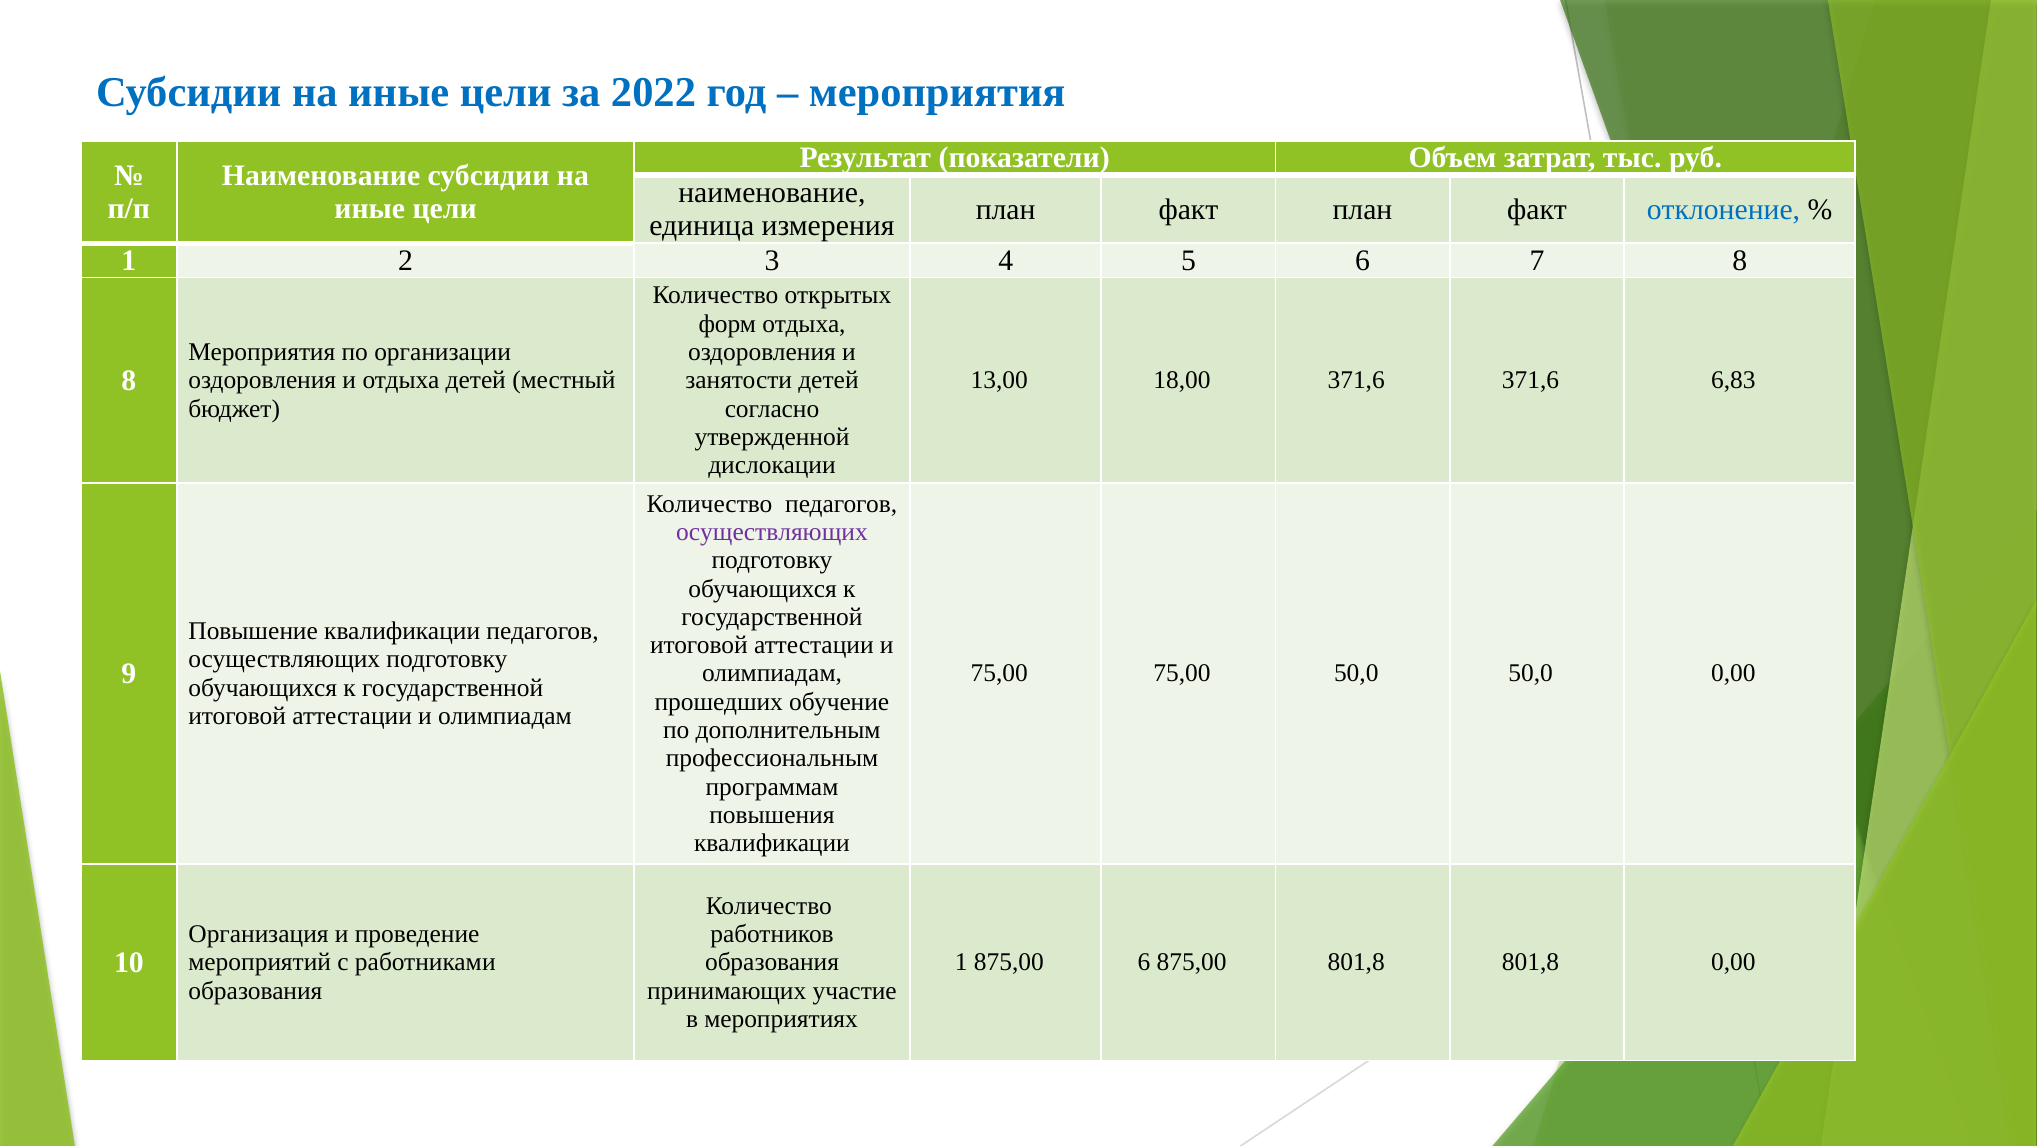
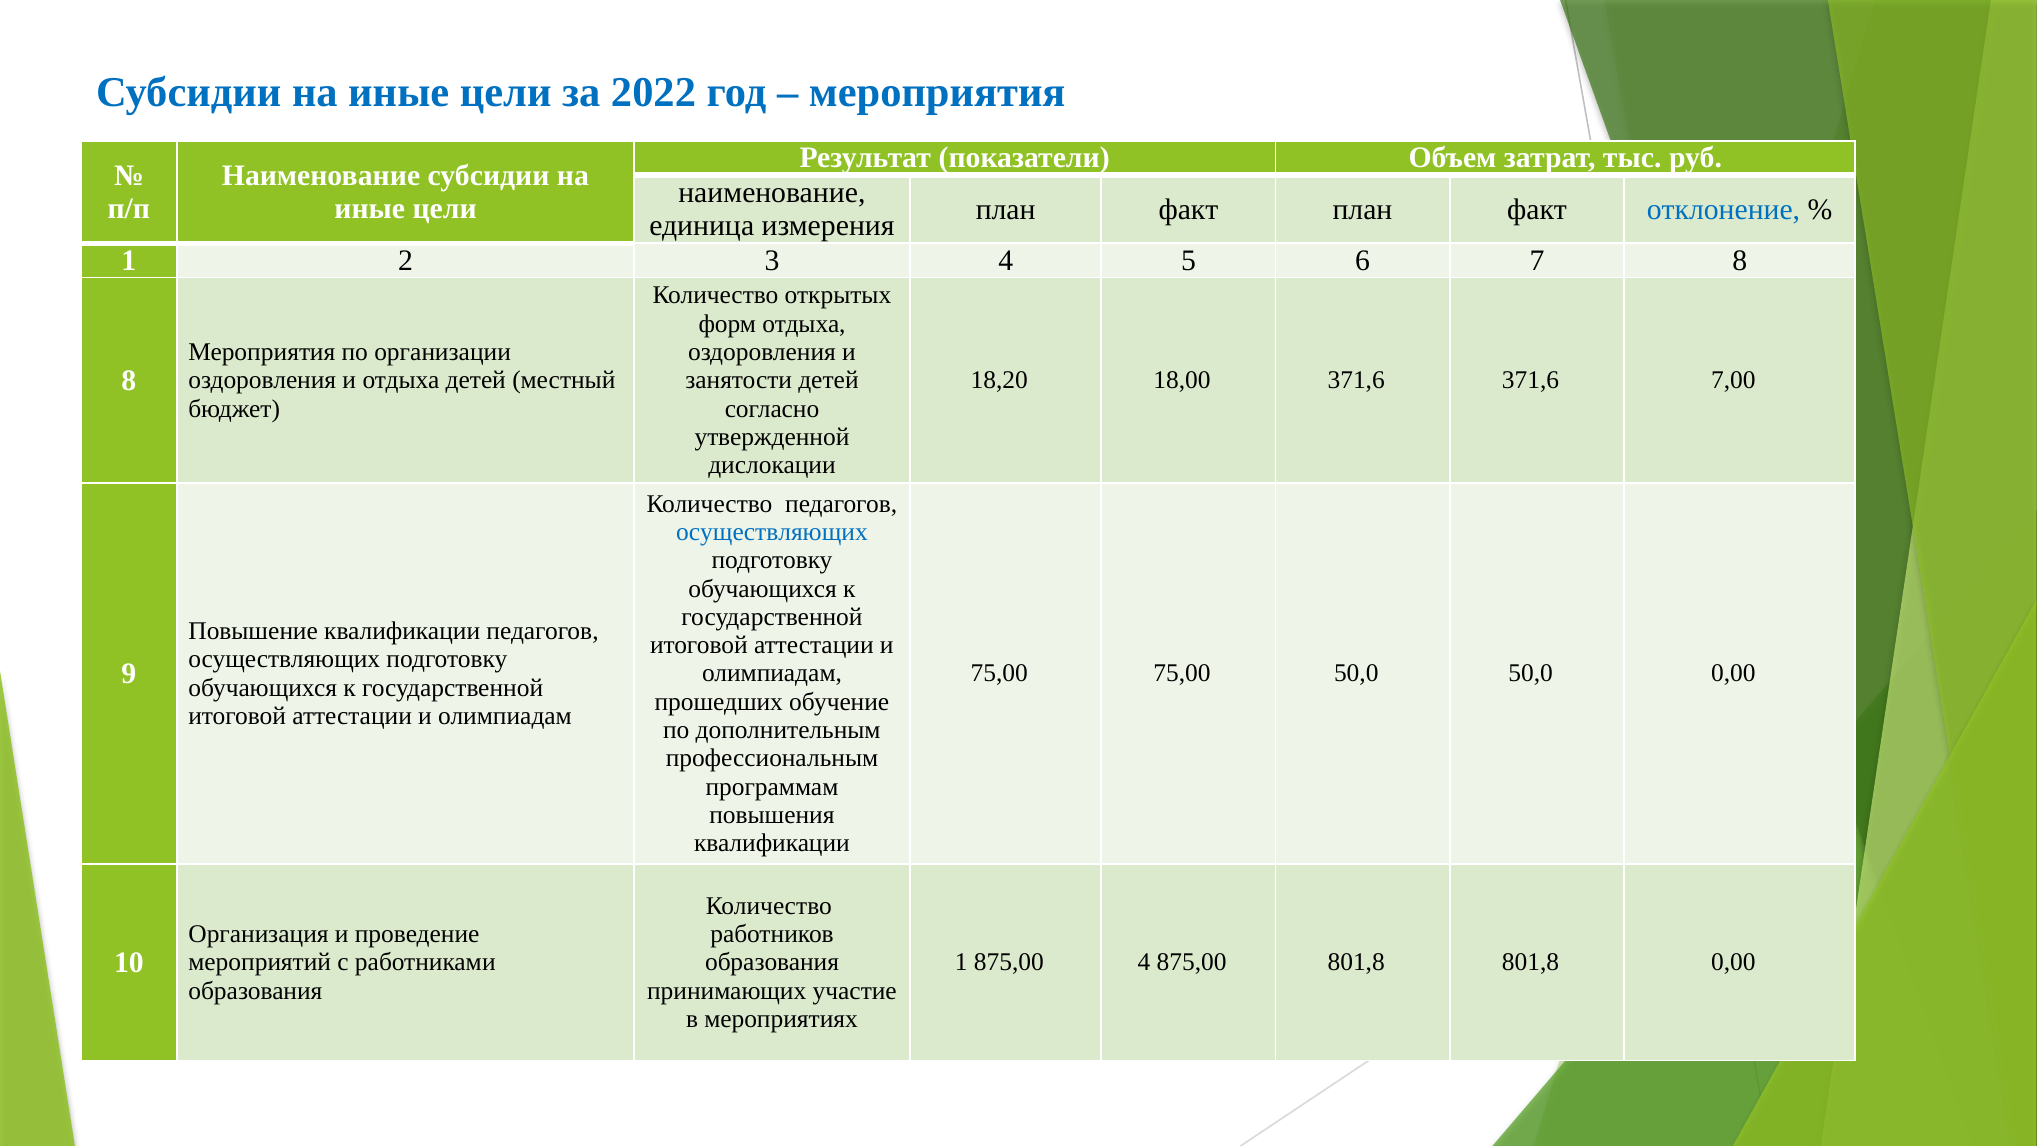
13,00: 13,00 -> 18,20
6,83: 6,83 -> 7,00
осуществляющих at (772, 532) colour: purple -> blue
875,00 6: 6 -> 4
